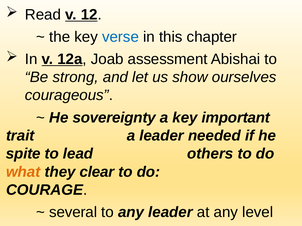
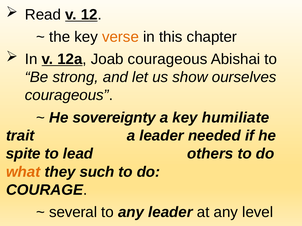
verse colour: blue -> orange
Joab assessment: assessment -> courageous
important: important -> humiliate
clear: clear -> such
